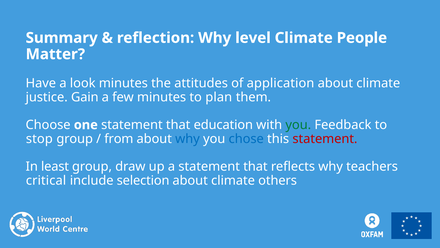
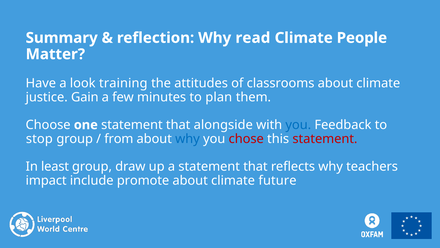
level: level -> read
look minutes: minutes -> training
application: application -> classrooms
education: education -> alongside
you at (298, 125) colour: green -> blue
chose colour: blue -> red
critical: critical -> impact
selection: selection -> promote
others: others -> future
